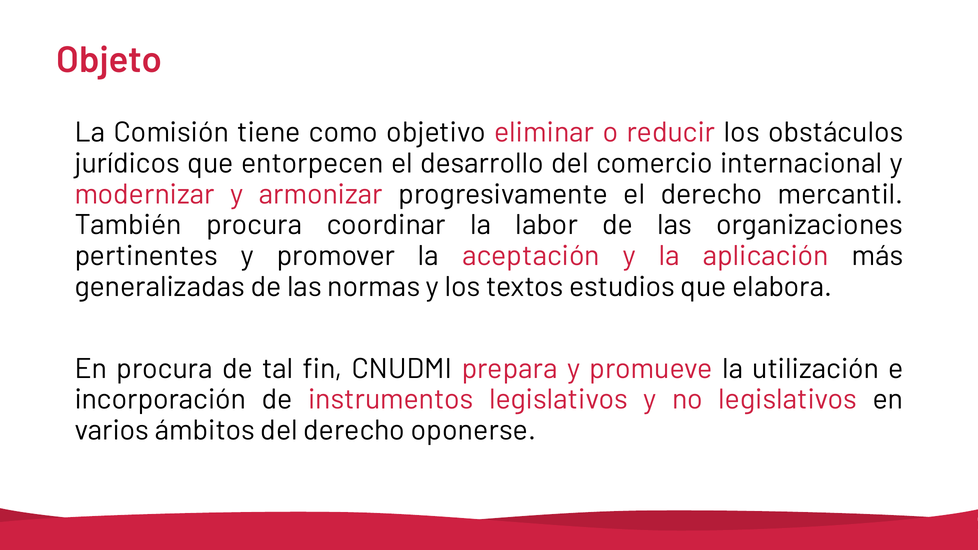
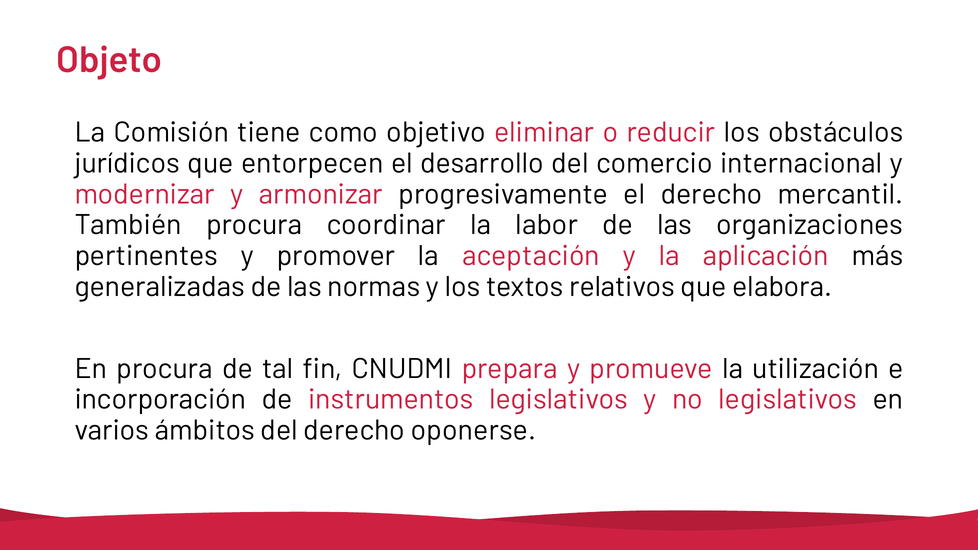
estudios: estudios -> relativos
